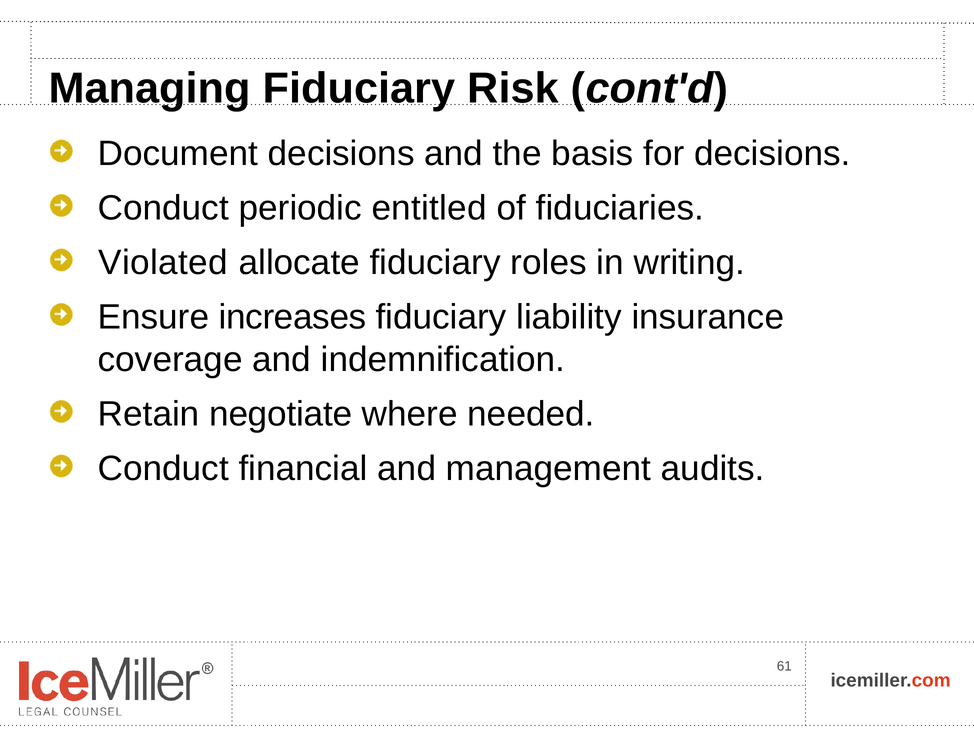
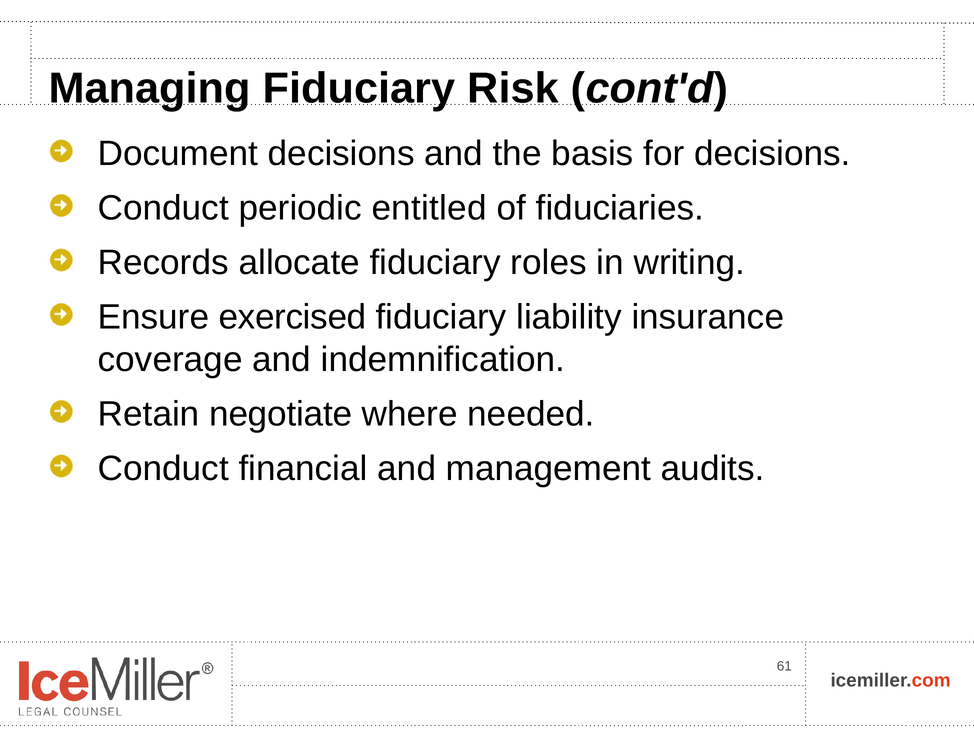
Violated: Violated -> Records
increases: increases -> exercised
